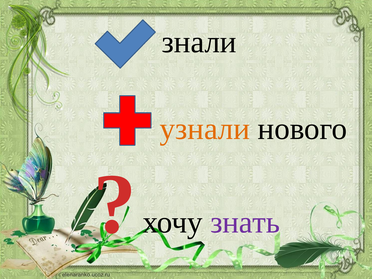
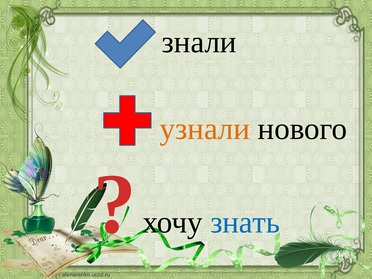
знать colour: purple -> blue
